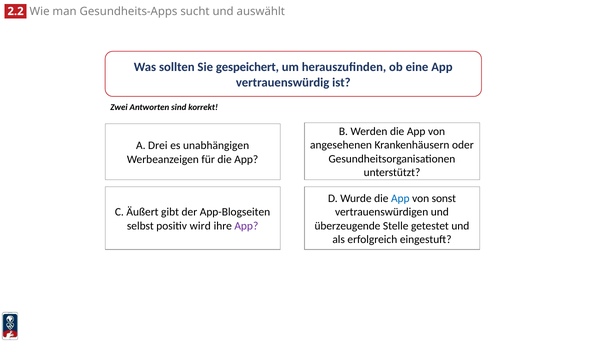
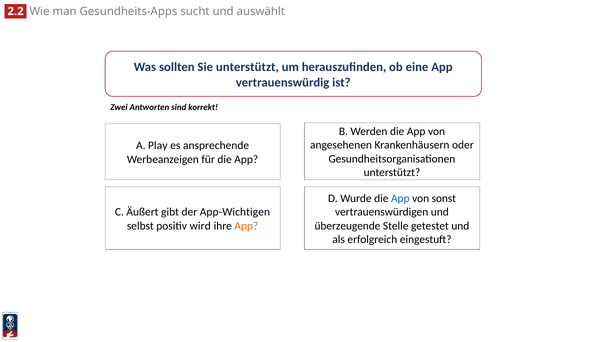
Sie gespeichert: gespeichert -> unterstützt
Drei: Drei -> Play
unabhängigen: unabhängigen -> ansprechende
App-Blogseiten: App-Blogseiten -> App-Wichtigen
App at (246, 226) colour: purple -> orange
